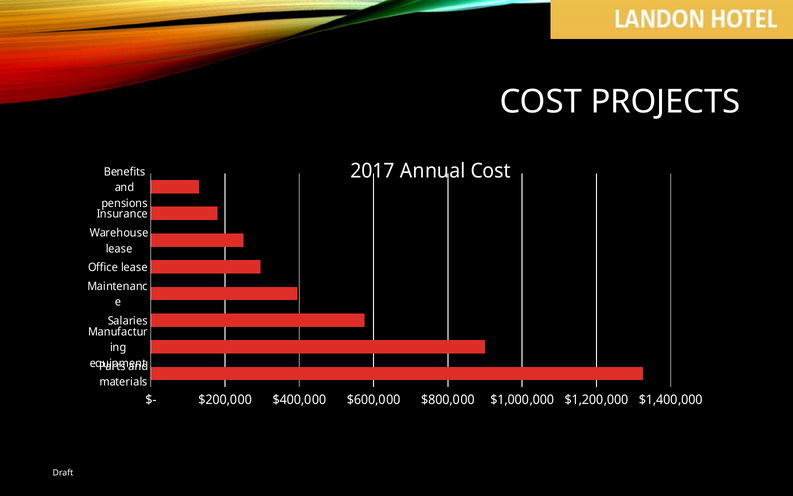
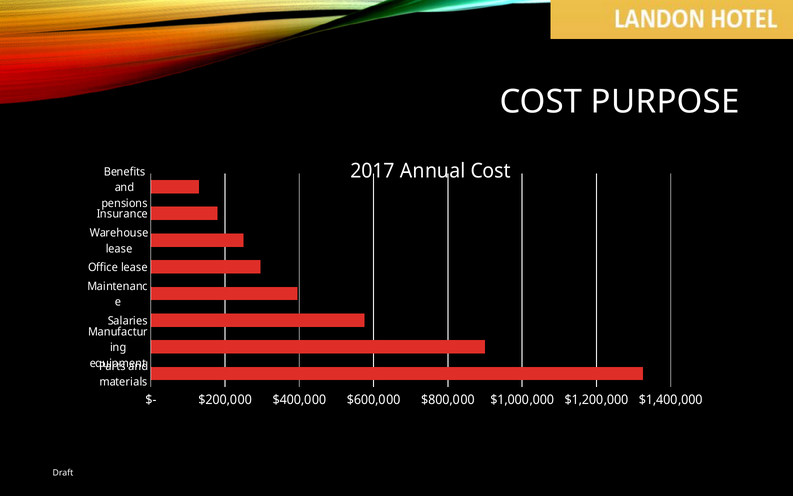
PROJECTS: PROJECTS -> PURPOSE
